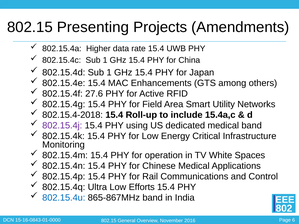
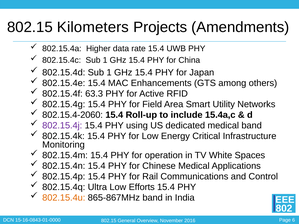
Presenting: Presenting -> Kilometers
27.6: 27.6 -> 63.3
802.15.4-2018: 802.15.4-2018 -> 802.15.4-2060
802.15.4u colour: blue -> orange
